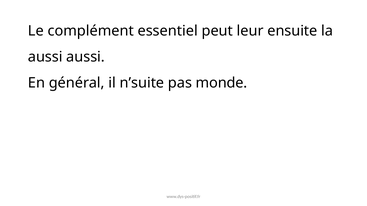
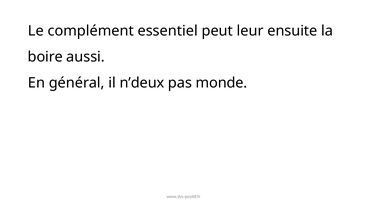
aussi at (45, 57): aussi -> boire
n’suite: n’suite -> n’deux
